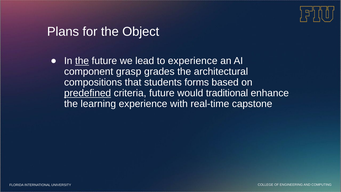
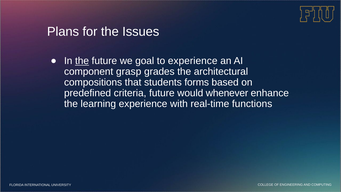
Object: Object -> Issues
lead: lead -> goal
predefined underline: present -> none
traditional: traditional -> whenever
capstone: capstone -> functions
